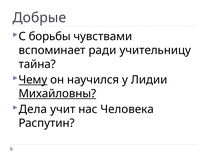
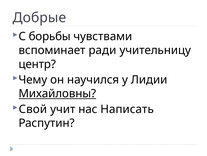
тайна: тайна -> центр
Чему underline: present -> none
Дела: Дела -> Свой
Человека: Человека -> Написать
